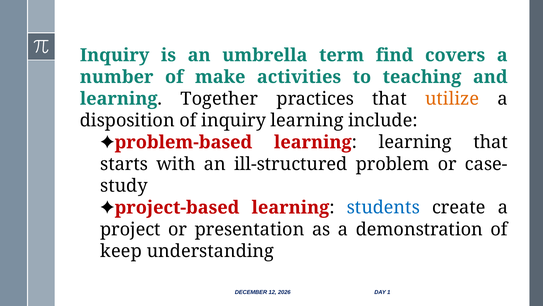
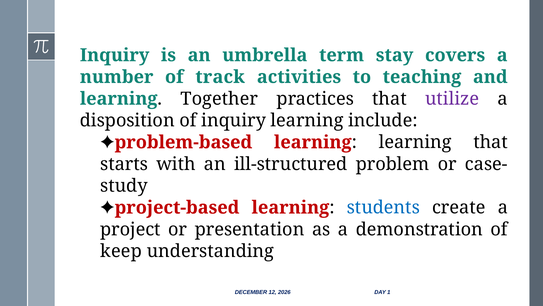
find: find -> stay
make: make -> track
utilize colour: orange -> purple
